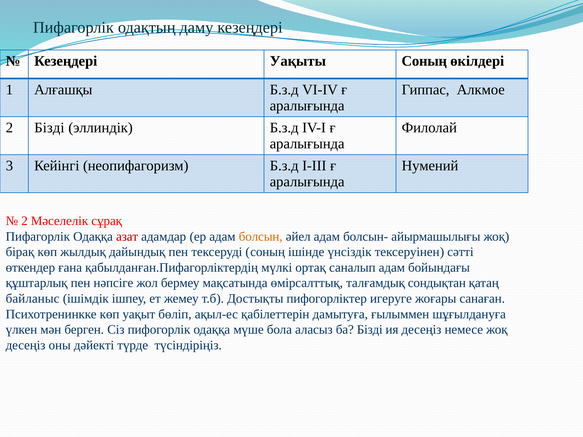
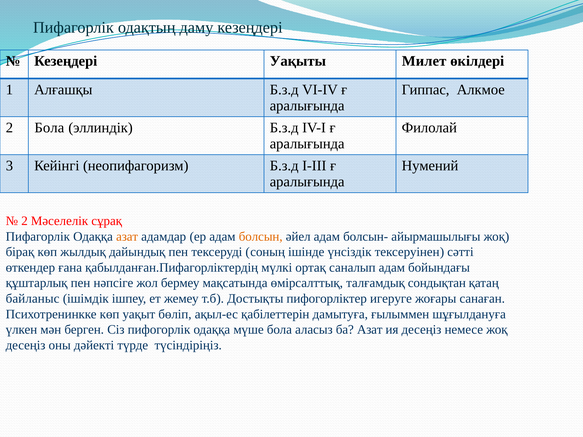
Уақыты Соның: Соның -> Милет
2 Бізді: Бізді -> Бола
азат at (127, 237) colour: red -> orange
ба Бізді: Бізді -> Азат
